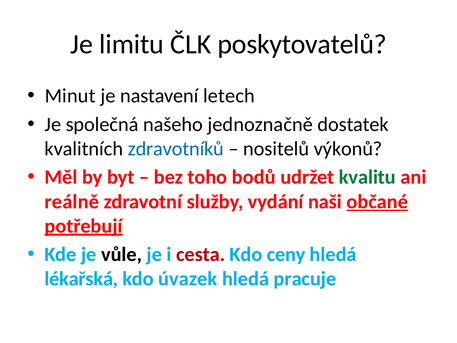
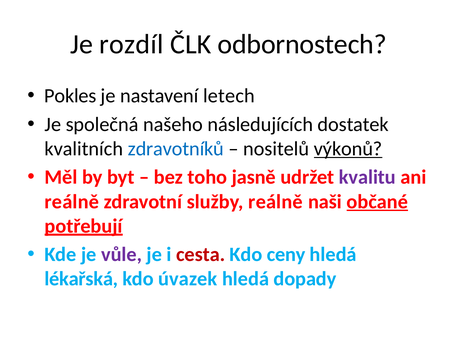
limitu: limitu -> rozdíl
poskytovatelů: poskytovatelů -> odbornostech
Minut: Minut -> Pokles
jednoznačně: jednoznačně -> následujících
výkonů underline: none -> present
bodů: bodů -> jasně
kvalitu colour: green -> purple
služby vydání: vydání -> reálně
vůle colour: black -> purple
pracuje: pracuje -> dopady
